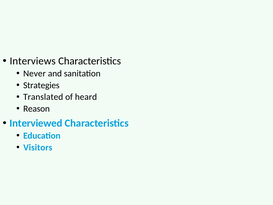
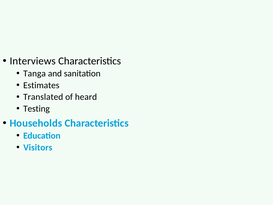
Never: Never -> Tanga
Strategies: Strategies -> Estimates
Reason: Reason -> Testing
Interviewed: Interviewed -> Households
